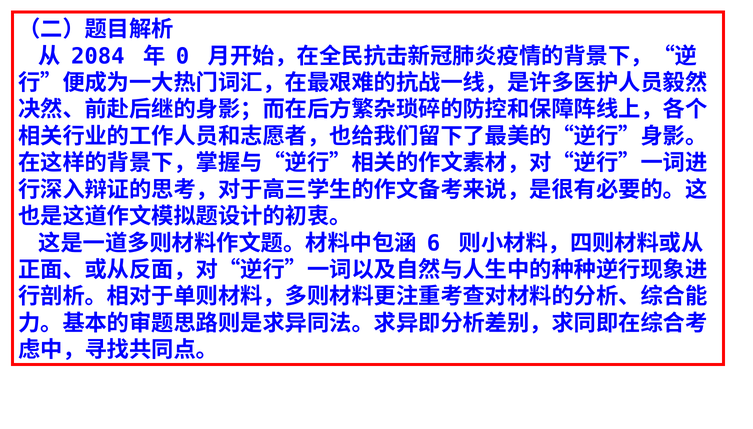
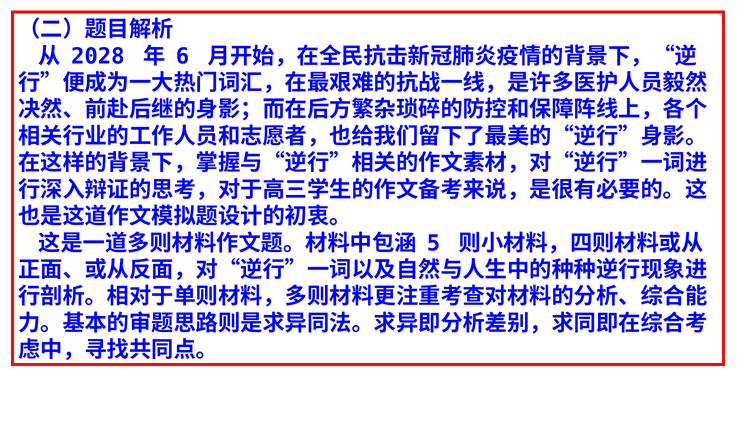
2084: 2084 -> 2028
0: 0 -> 6
6: 6 -> 5
